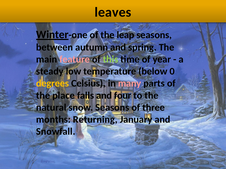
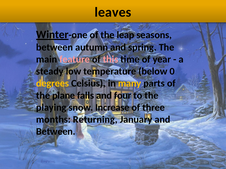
this colour: light green -> pink
many colour: pink -> yellow
place: place -> plane
natural: natural -> playing
snow Seasons: Seasons -> Increase
Snowfall at (56, 132): Snowfall -> Between
